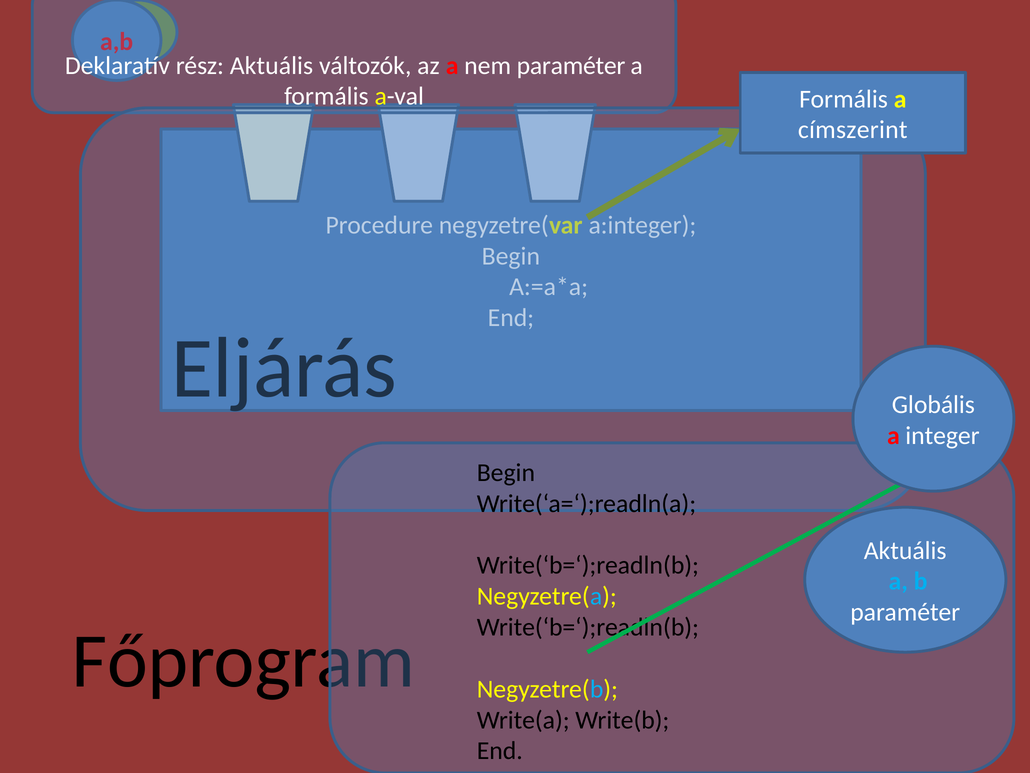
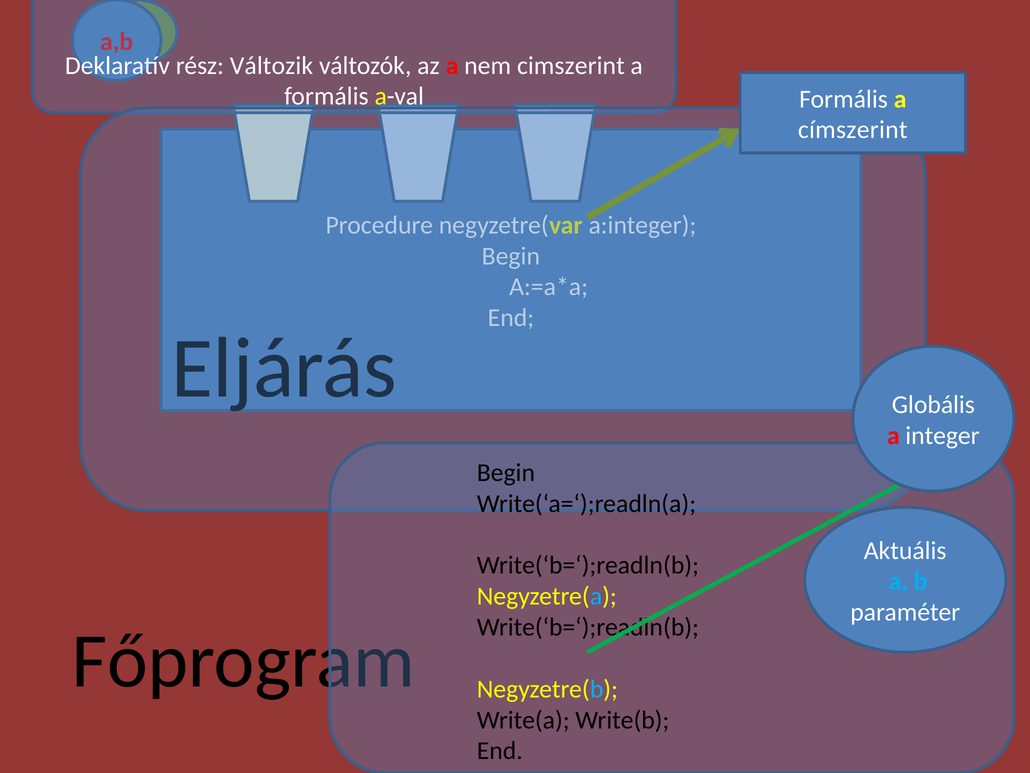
rész Aktuális: Aktuális -> Változik
nem paraméter: paraméter -> cimszerint
